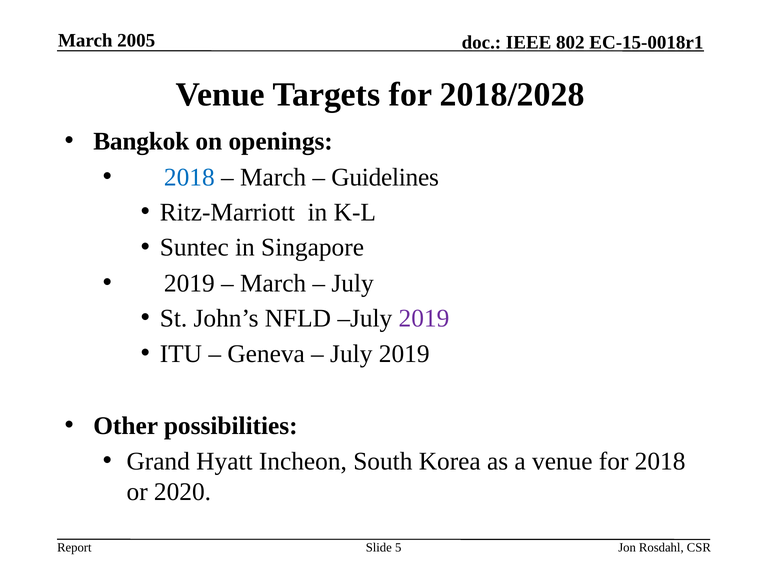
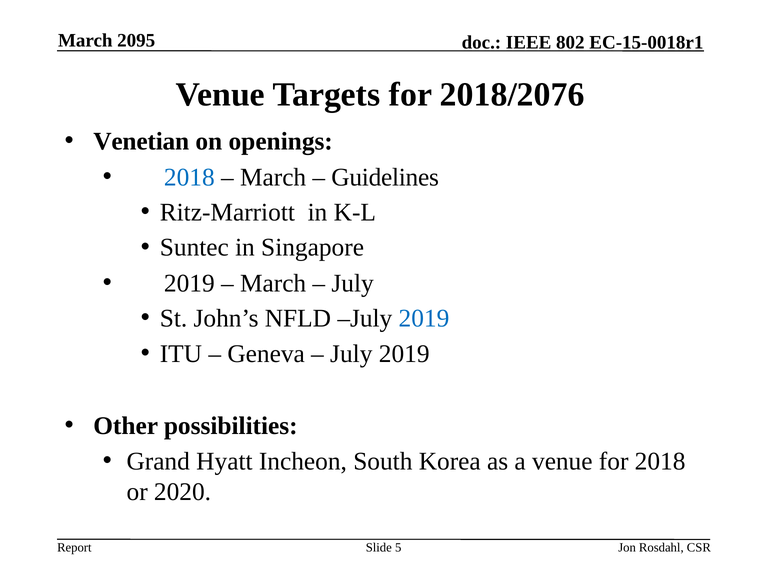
2005: 2005 -> 2095
2018/2028: 2018/2028 -> 2018/2076
Bangkok: Bangkok -> Venetian
2019 at (424, 318) colour: purple -> blue
